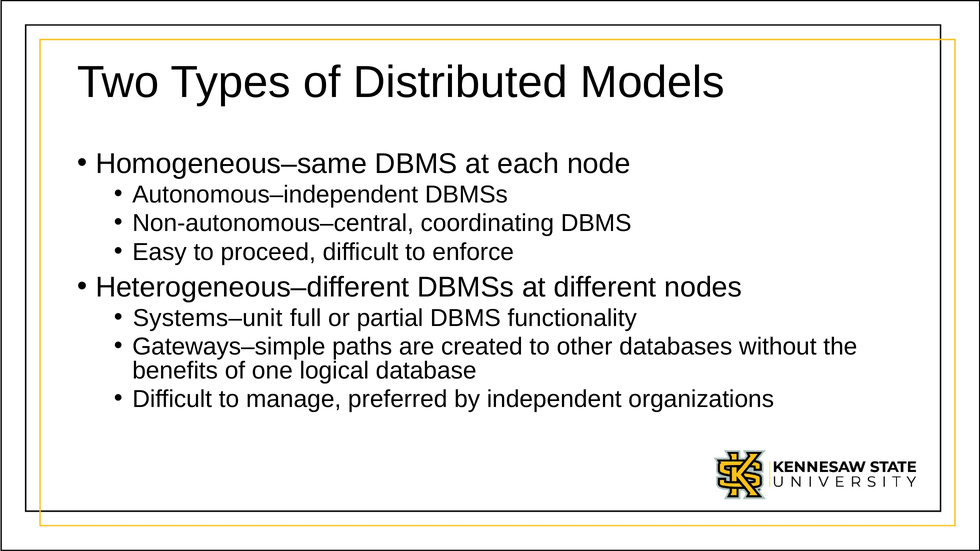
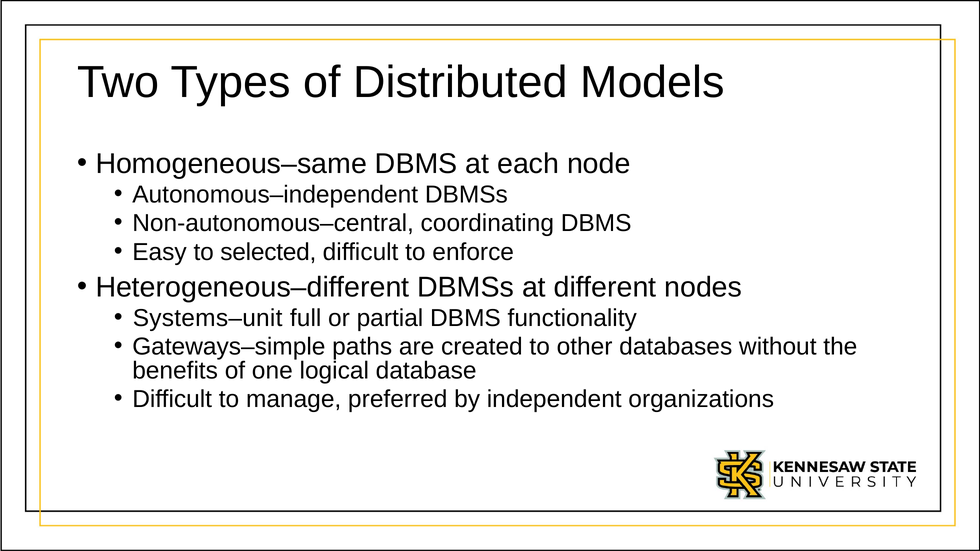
proceed: proceed -> selected
